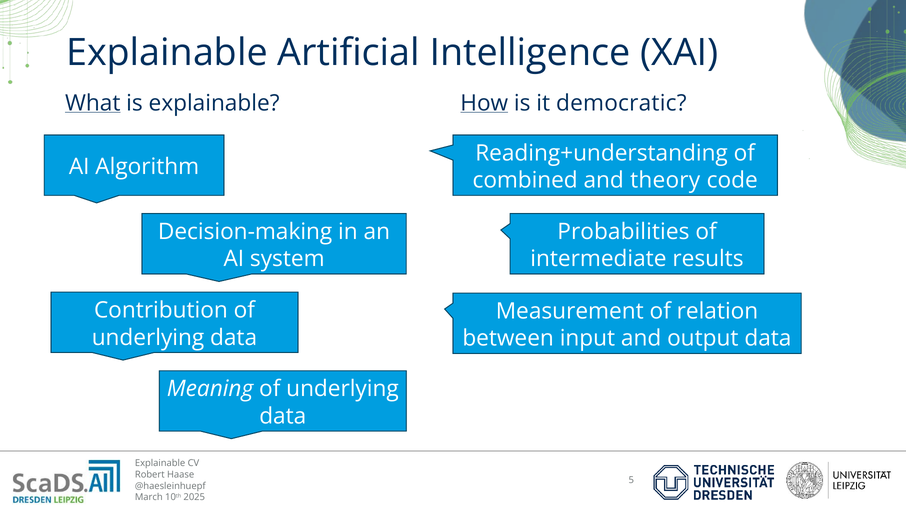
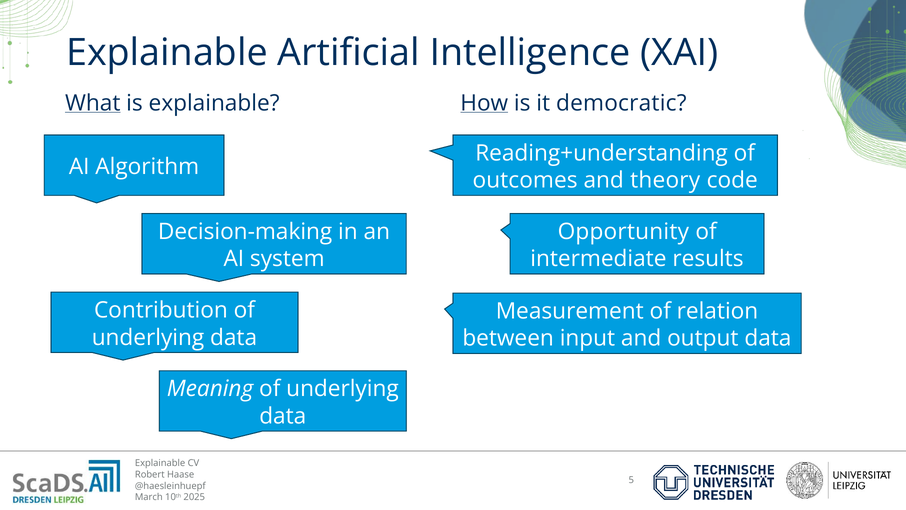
combined: combined -> outcomes
Probabilities: Probabilities -> Opportunity
